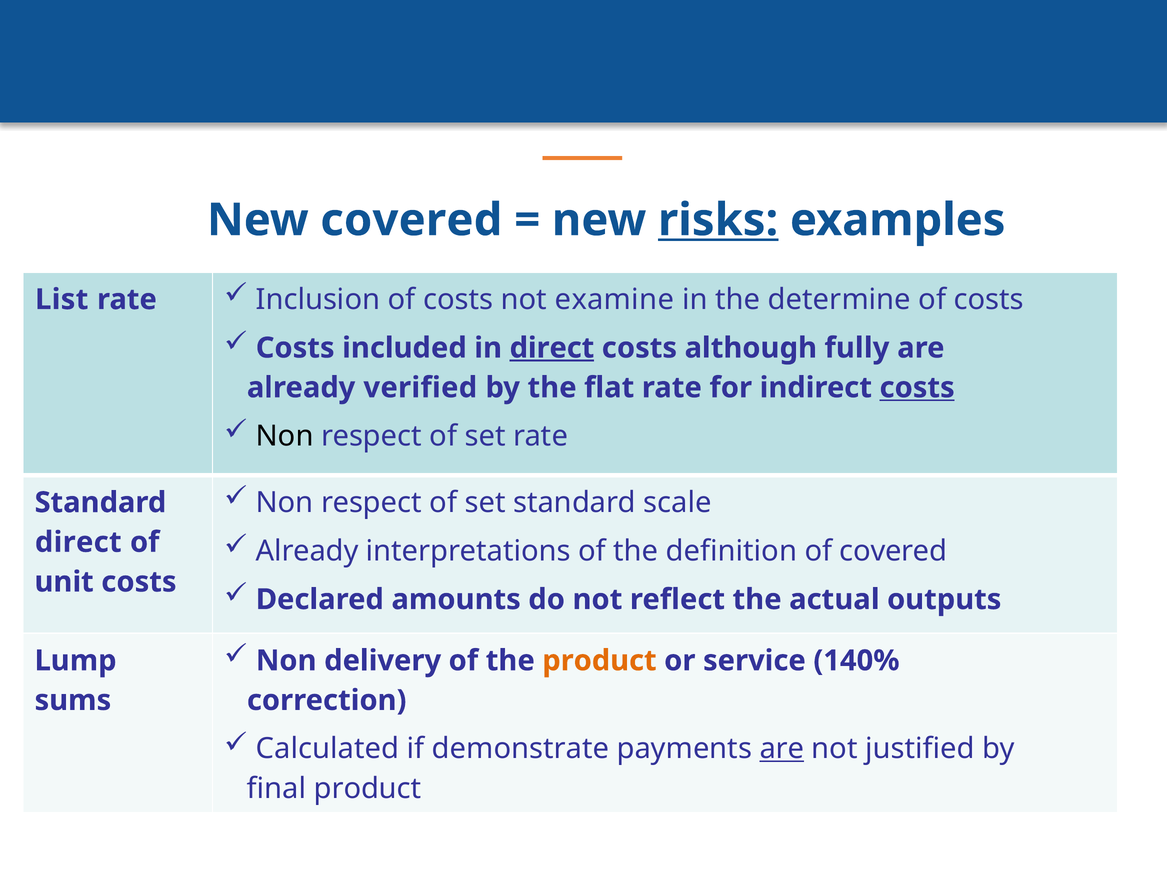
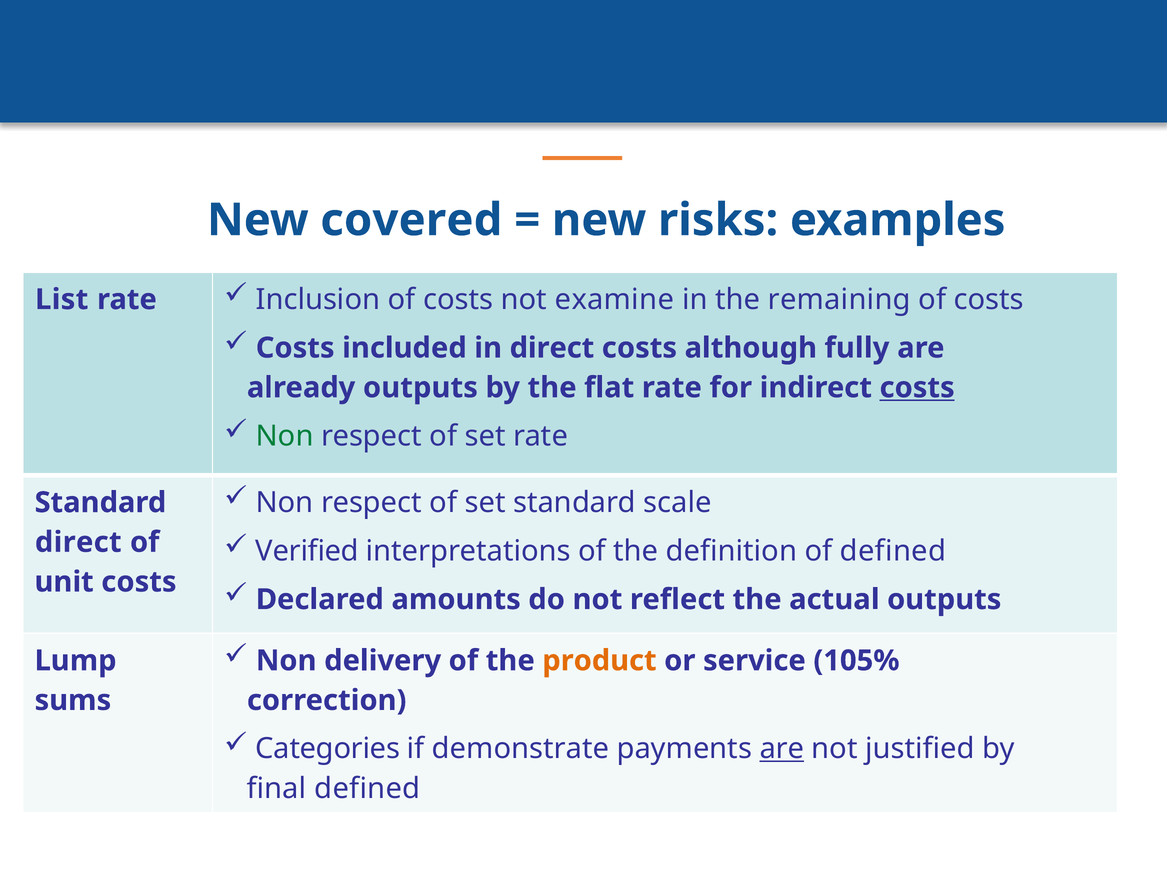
risks underline: present -> none
determine: determine -> remaining
direct at (552, 348) underline: present -> none
already verified: verified -> outputs
Non at (285, 436) colour: black -> green
Already at (307, 551): Already -> Verified
of covered: covered -> defined
140%: 140% -> 105%
Calculated: Calculated -> Categories
final product: product -> defined
